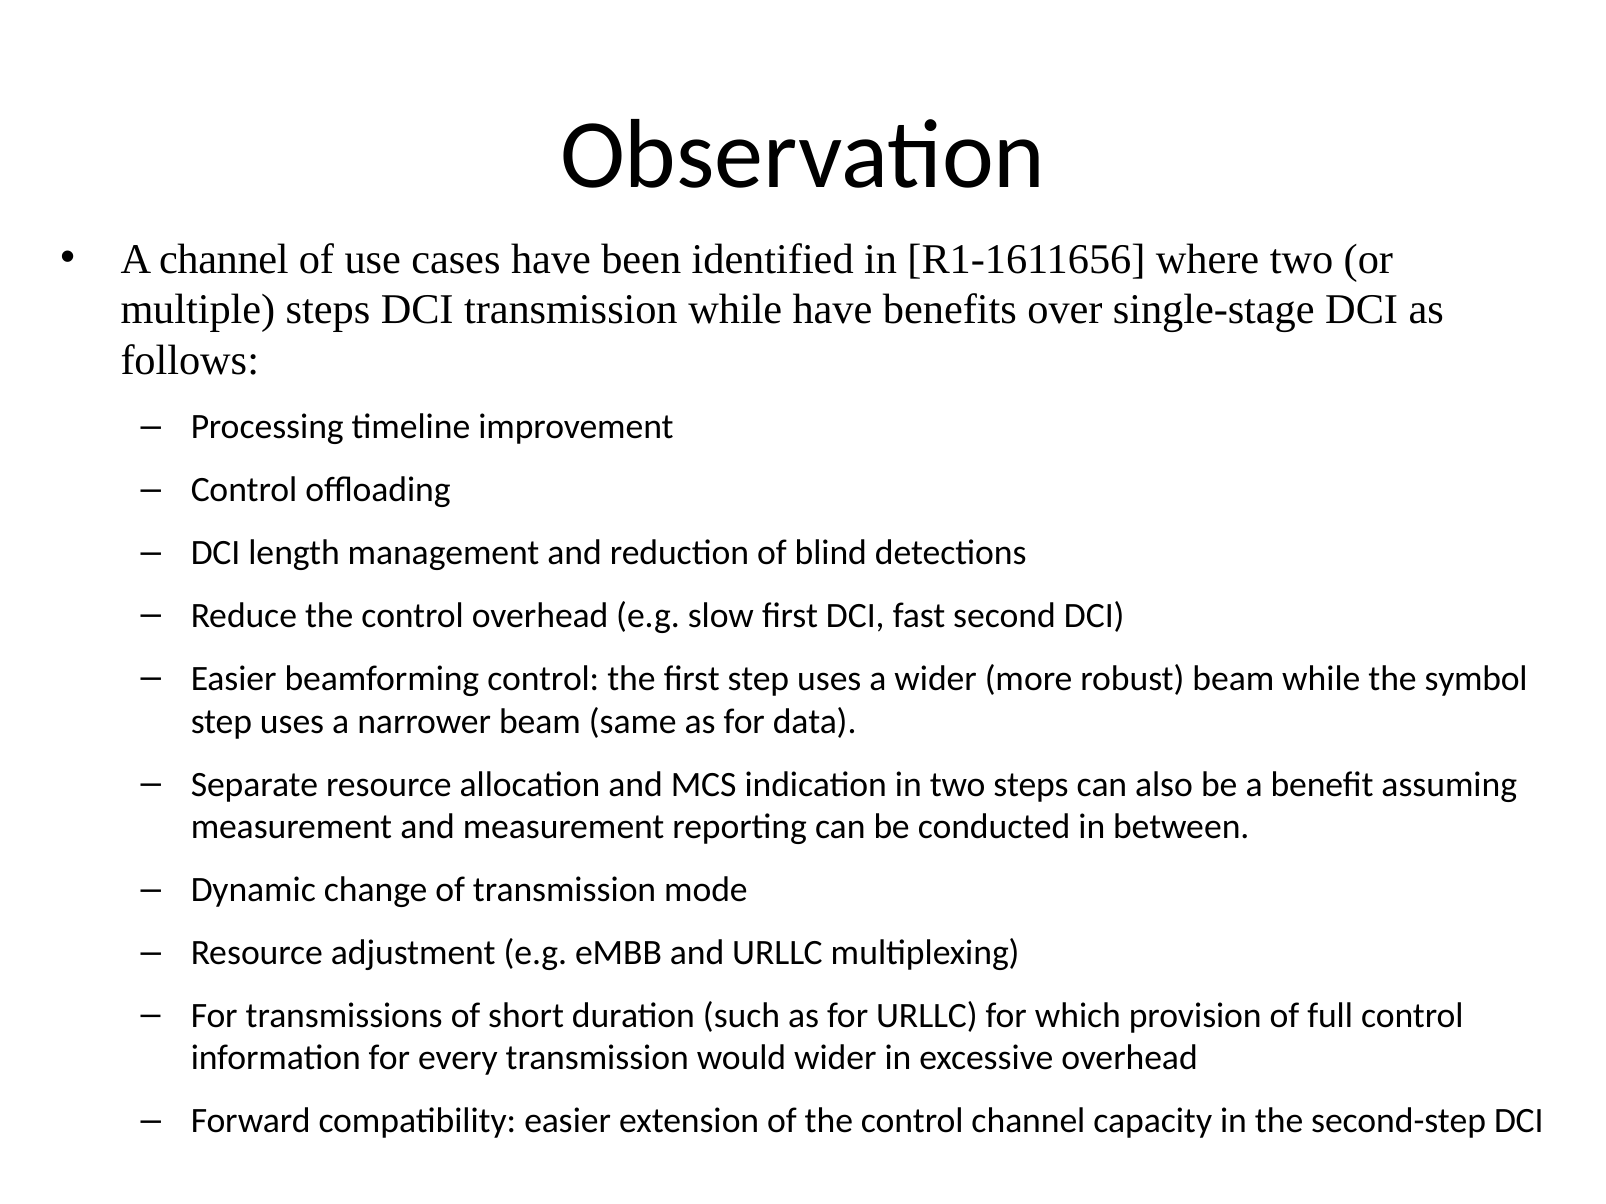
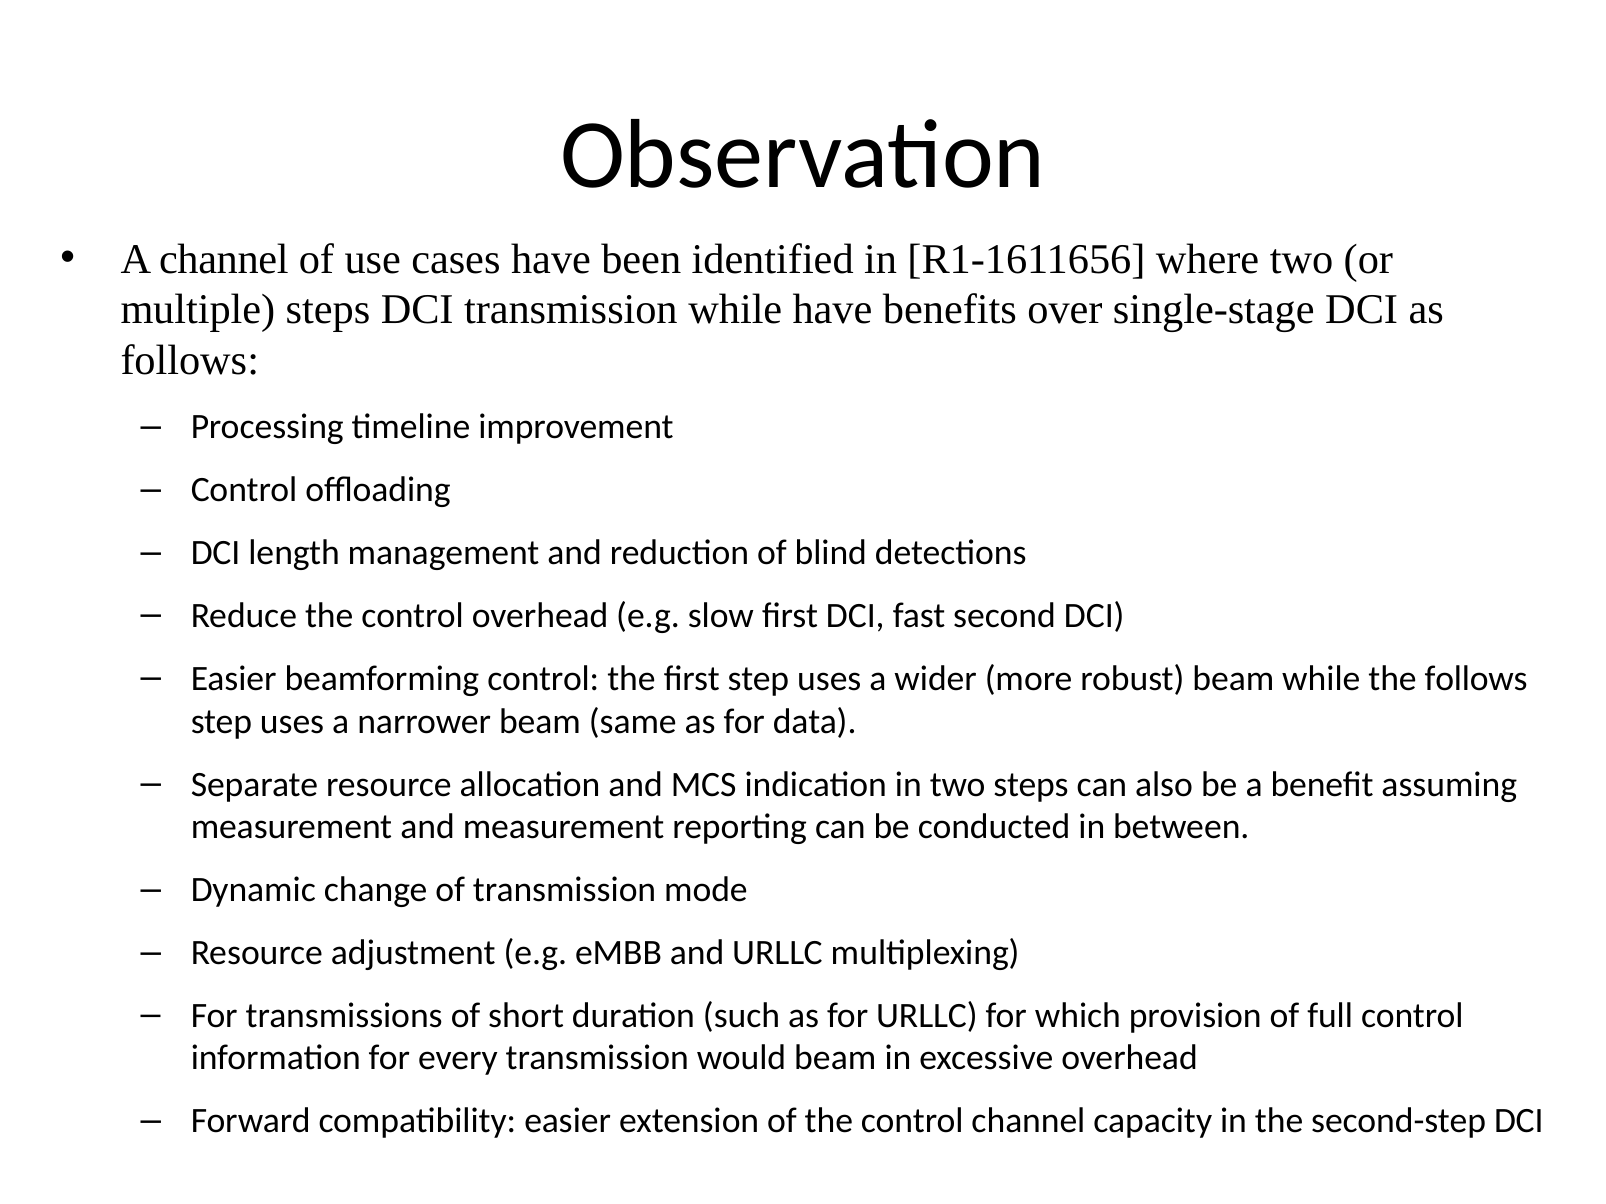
the symbol: symbol -> follows
would wider: wider -> beam
